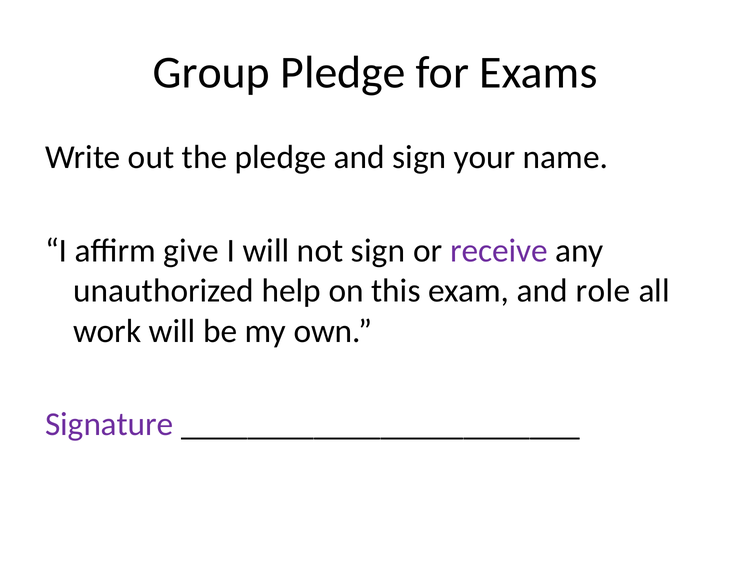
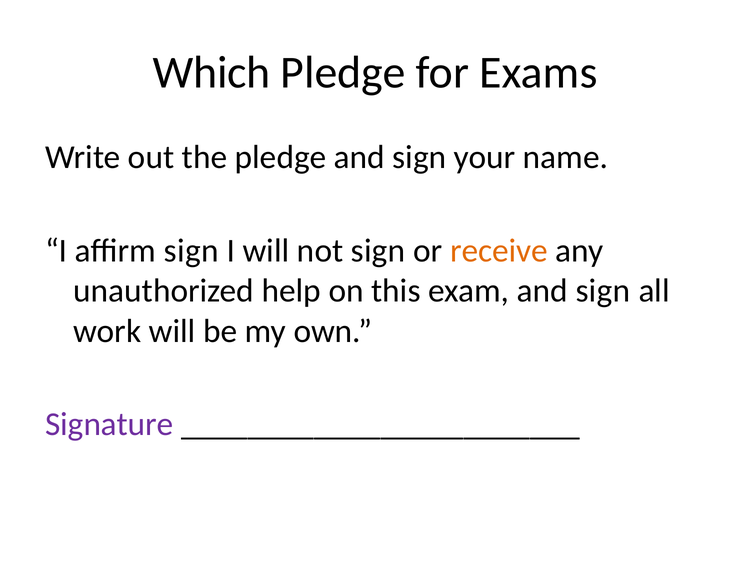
Group: Group -> Which
affirm give: give -> sign
receive colour: purple -> orange
exam and role: role -> sign
